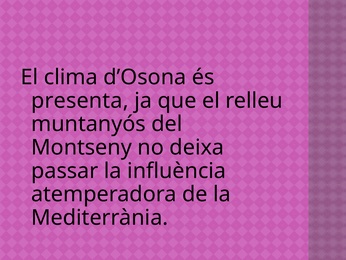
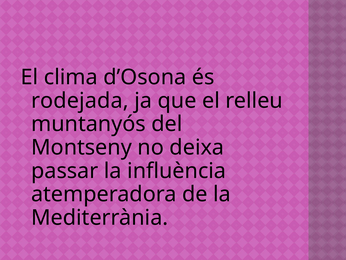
presenta: presenta -> rodejada
